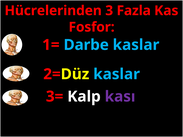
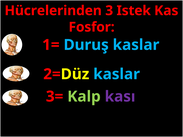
Fazla: Fazla -> Istek
Darbe: Darbe -> Duruş
Kalp colour: white -> light green
